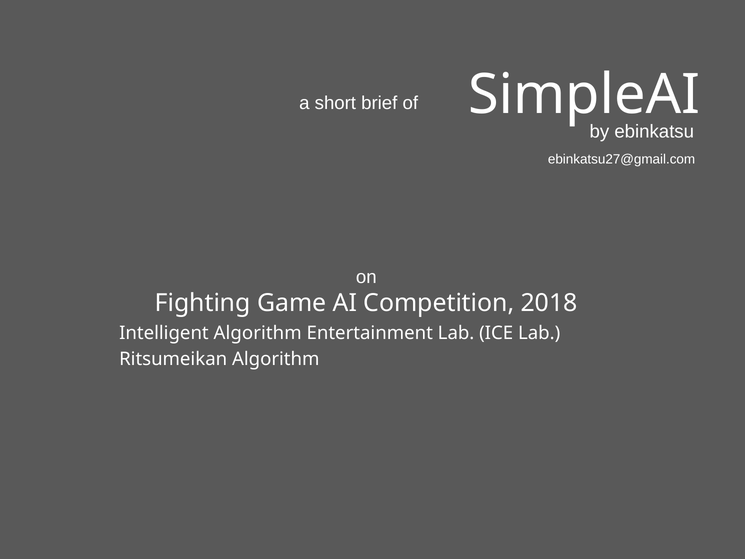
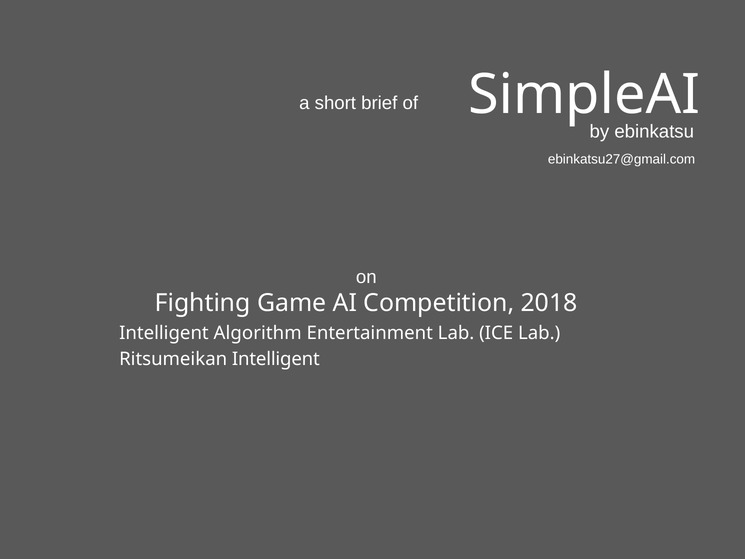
Ritsumeikan Algorithm: Algorithm -> Intelligent
